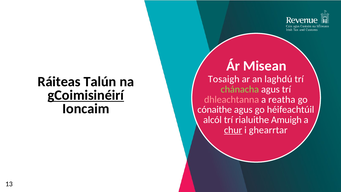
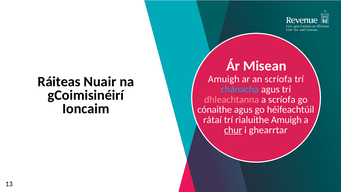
Tosaigh at (224, 79): Tosaigh -> Amuigh
an laghdú: laghdú -> scríofa
Talún: Talún -> Nuair
chánacha colour: light green -> light blue
gCoimisinéirí underline: present -> none
a reatha: reatha -> scríofa
alcól: alcól -> rátaí
